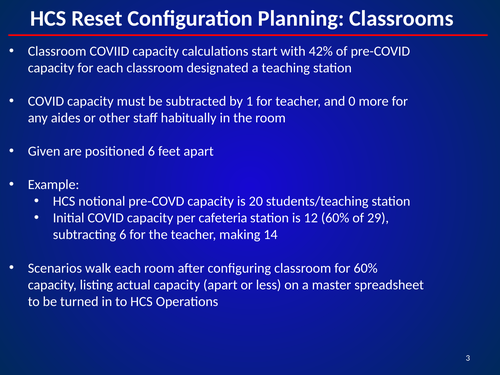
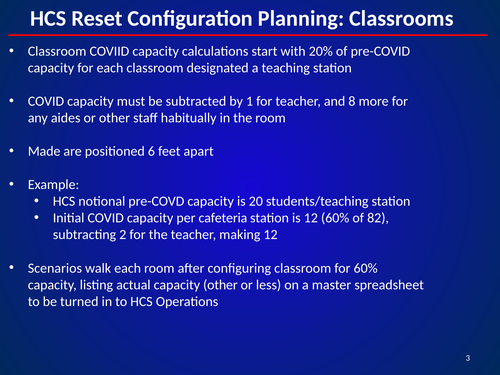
42%: 42% -> 20%
0: 0 -> 8
Given: Given -> Made
29: 29 -> 82
subtracting 6: 6 -> 2
making 14: 14 -> 12
capacity apart: apart -> other
